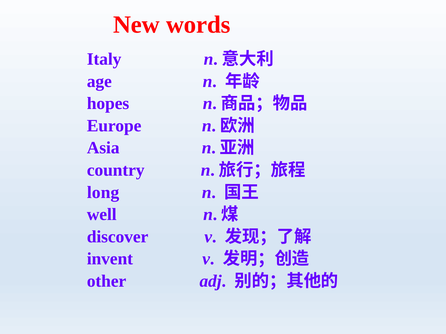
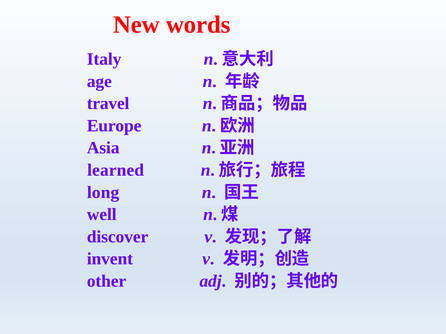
hopes: hopes -> travel
country: country -> learned
